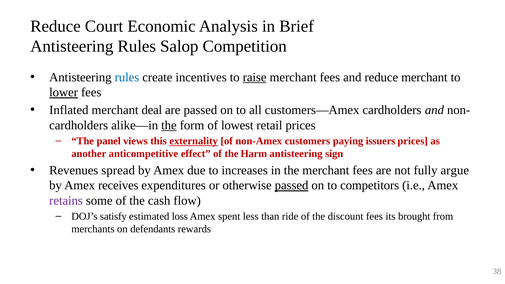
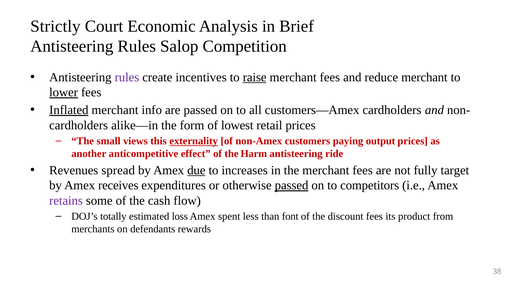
Reduce at (55, 26): Reduce -> Strictly
rules at (127, 77) colour: blue -> purple
Inflated underline: none -> present
deal: deal -> info
the at (169, 125) underline: present -> none
panel: panel -> small
issuers: issuers -> output
sign: sign -> ride
due underline: none -> present
argue: argue -> target
satisfy: satisfy -> totally
ride: ride -> font
brought: brought -> product
